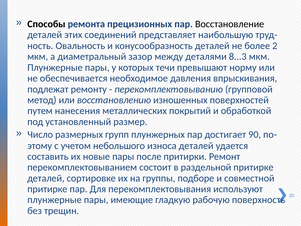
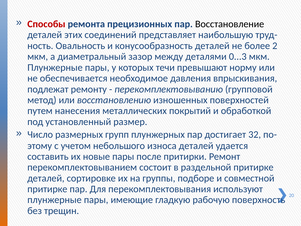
Способы colour: black -> red
8...3: 8...3 -> 0...3
90: 90 -> 32
